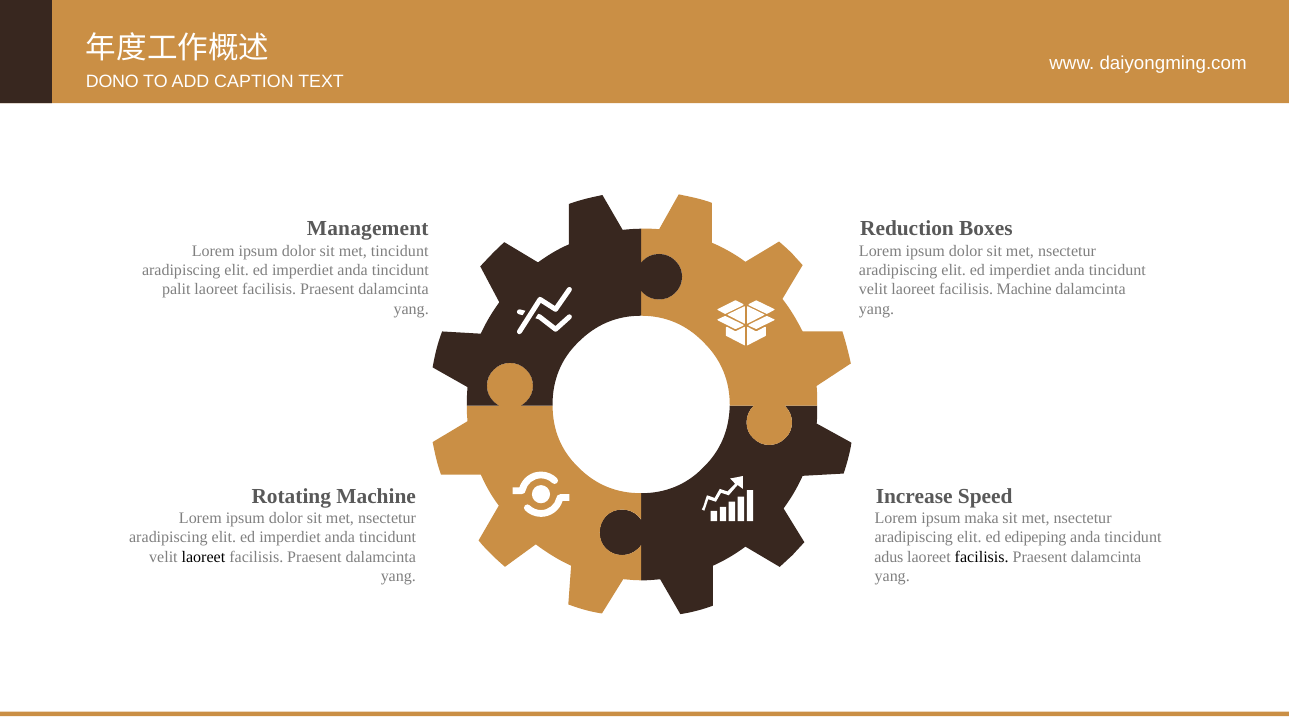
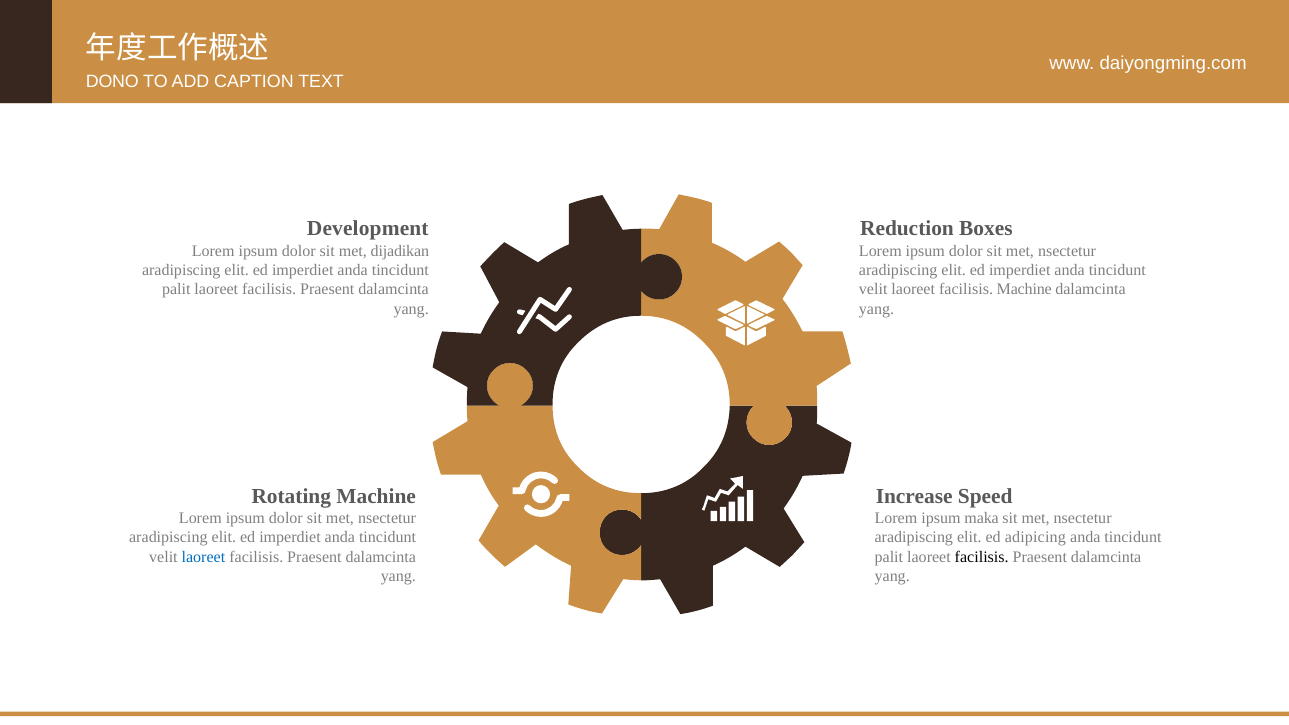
Management: Management -> Development
met tincidunt: tincidunt -> dijadikan
edipeping: edipeping -> adipicing
laoreet at (203, 557) colour: black -> blue
adus at (889, 557): adus -> palit
